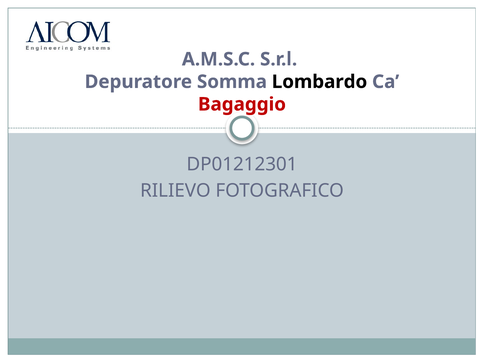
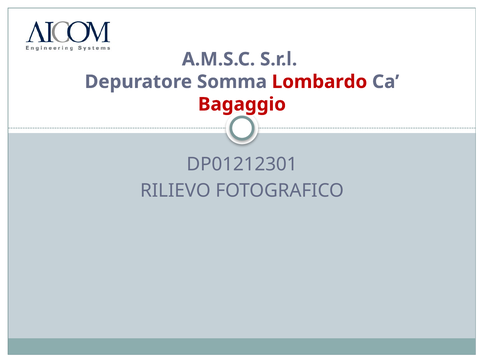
Lombardo colour: black -> red
